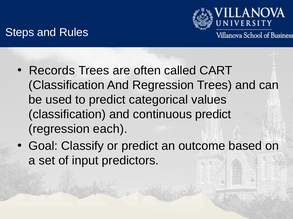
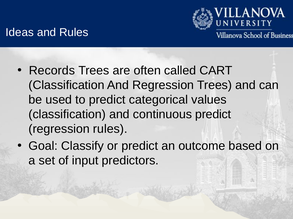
Steps: Steps -> Ideas
regression each: each -> rules
